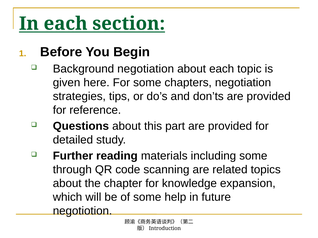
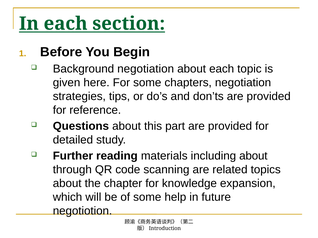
including some: some -> about
